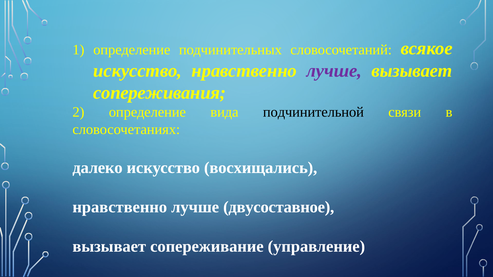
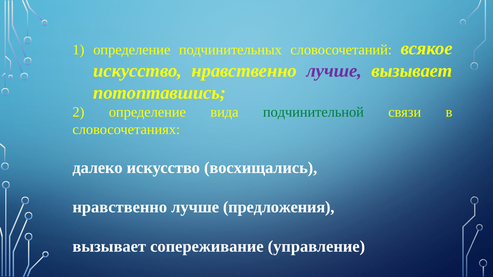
сопереживания: сопереживания -> потоптавшись
подчинительной colour: black -> green
двусоставное: двусоставное -> предложения
